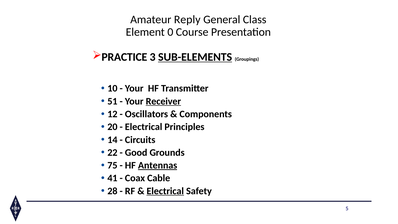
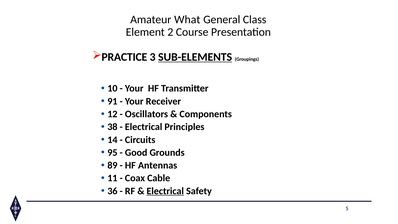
Reply: Reply -> What
0: 0 -> 2
51: 51 -> 91
Receiver underline: present -> none
20: 20 -> 38
22: 22 -> 95
75: 75 -> 89
Antennas underline: present -> none
41: 41 -> 11
28: 28 -> 36
